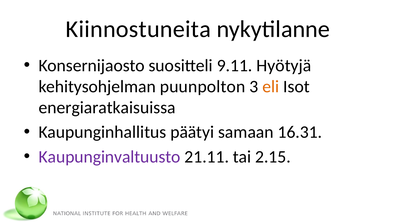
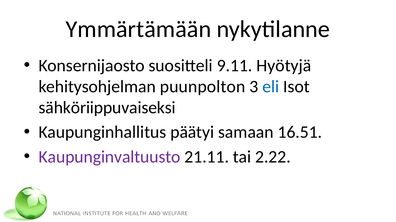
Kiinnostuneita: Kiinnostuneita -> Ymmärtämään
eli colour: orange -> blue
energiaratkaisuissa: energiaratkaisuissa -> sähköriippuvaiseksi
16.31: 16.31 -> 16.51
2.15: 2.15 -> 2.22
